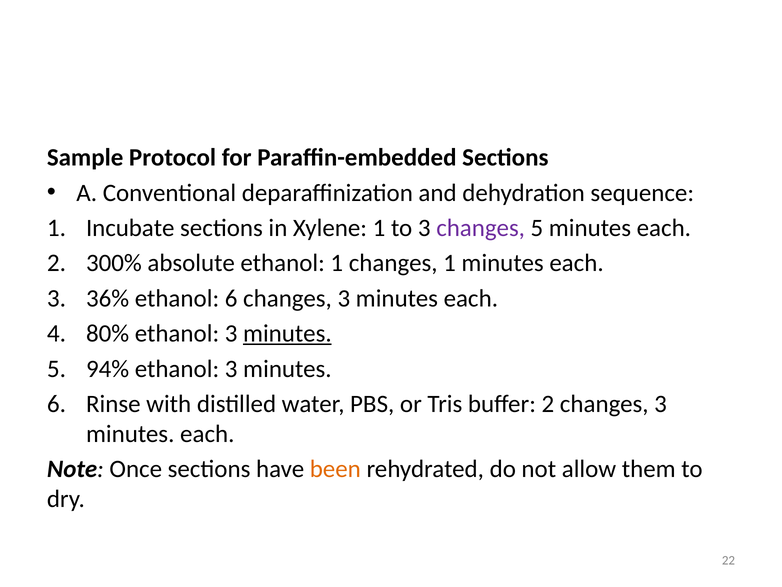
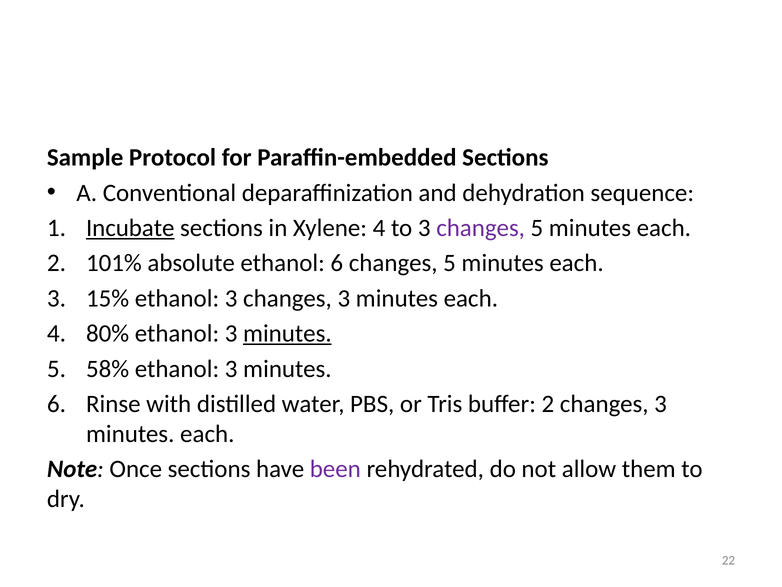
Incubate underline: none -> present
Xylene 1: 1 -> 4
300%: 300% -> 101%
ethanol 1: 1 -> 6
1 at (449, 263): 1 -> 5
36%: 36% -> 15%
6 at (231, 298): 6 -> 3
94%: 94% -> 58%
been colour: orange -> purple
